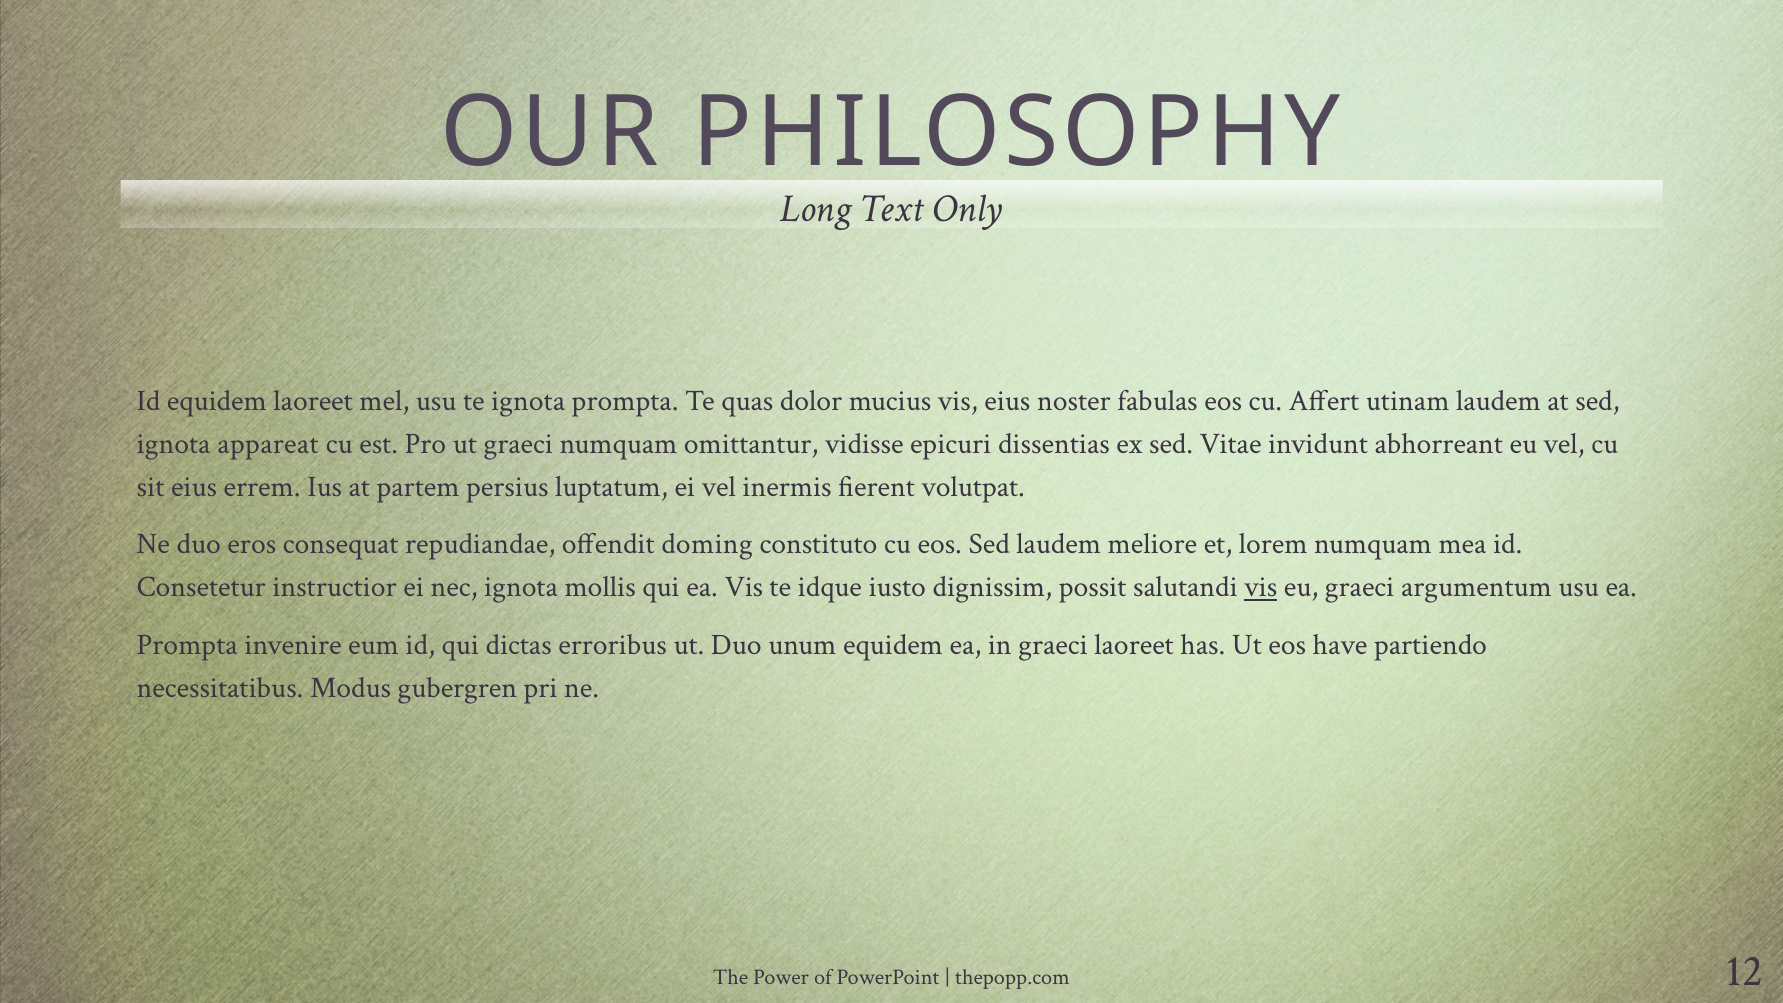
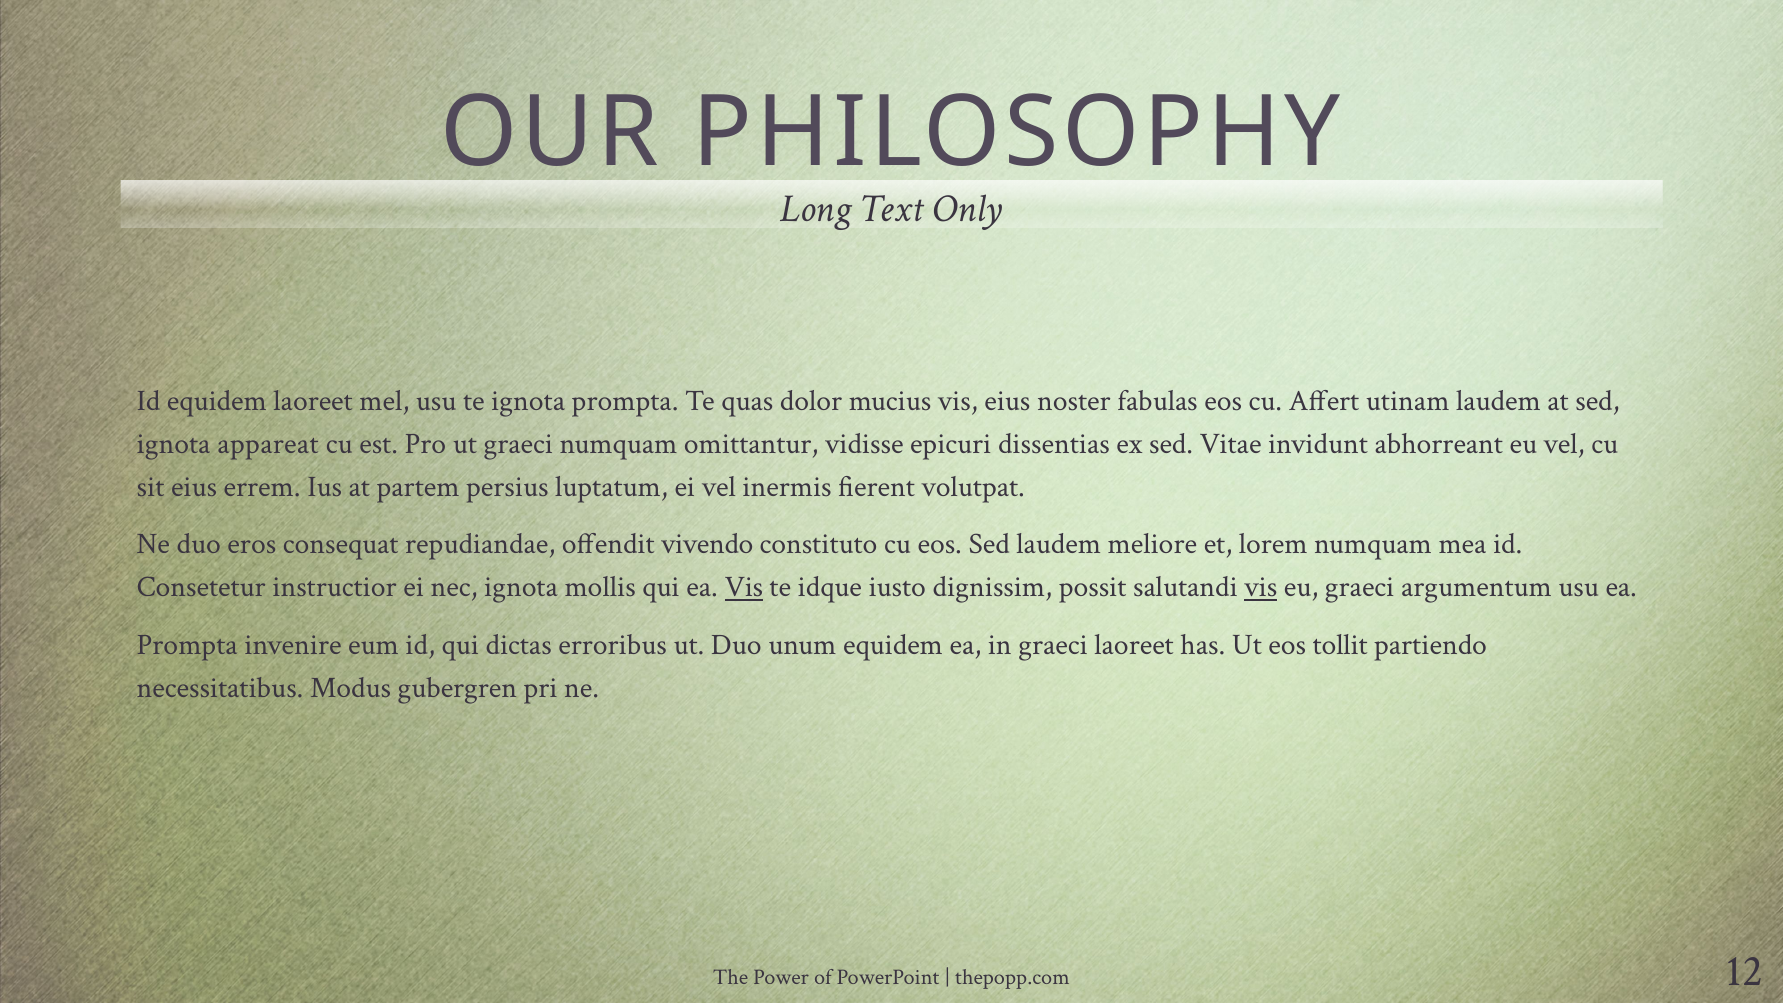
doming: doming -> vivendo
Vis at (744, 587) underline: none -> present
have: have -> tollit
